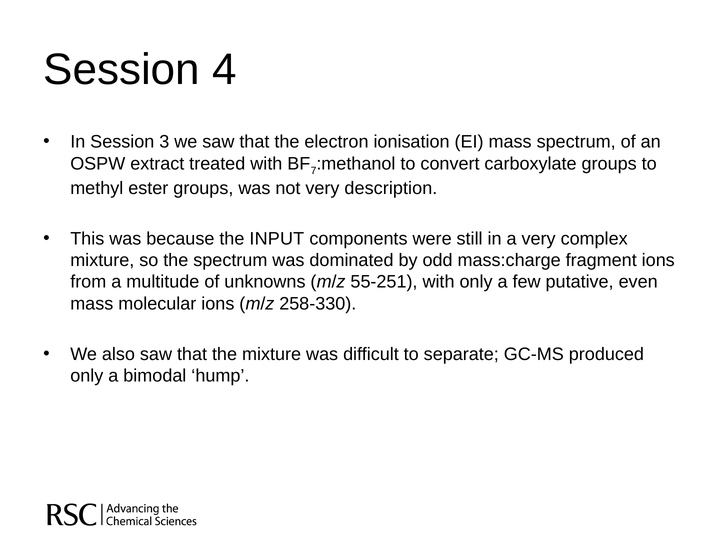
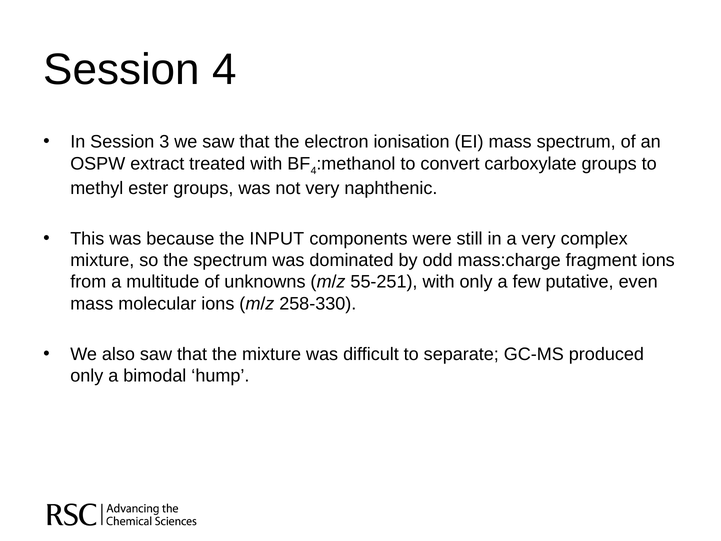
7 at (314, 170): 7 -> 4
description: description -> naphthenic
